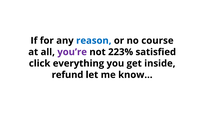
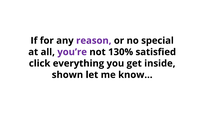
reason colour: blue -> purple
course: course -> special
223%: 223% -> 130%
refund: refund -> shown
